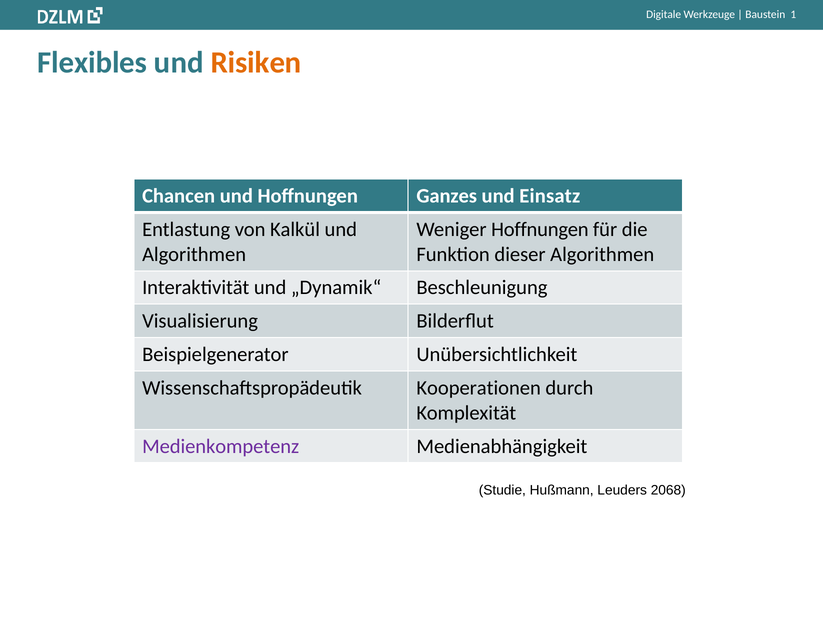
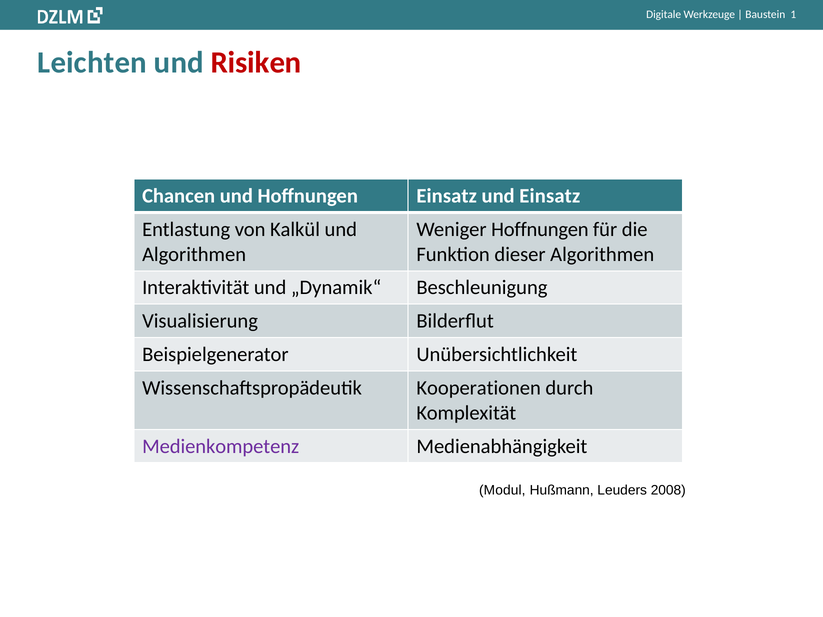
Flexibles: Flexibles -> Leichten
Risiken colour: orange -> red
Hoffnungen Ganzes: Ganzes -> Einsatz
Studie: Studie -> Modul
2068: 2068 -> 2008
